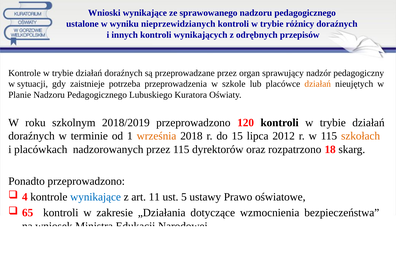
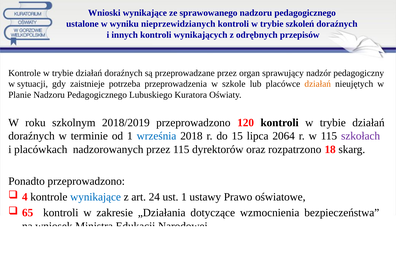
różnicy: różnicy -> szkoleń
września colour: orange -> blue
2012: 2012 -> 2064
szkołach colour: orange -> purple
11: 11 -> 24
ust 5: 5 -> 1
